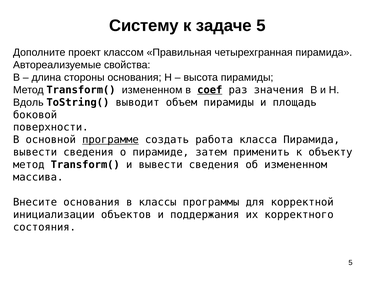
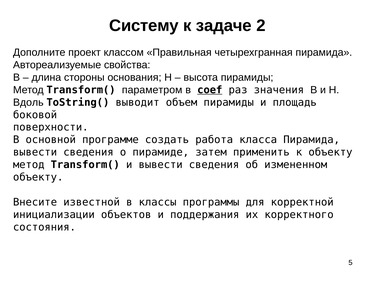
задаче 5: 5 -> 2
Transform( измененном: измененном -> параметром
программе underline: present -> none
массива at (38, 177): массива -> объекту
Внесите основания: основания -> известной
